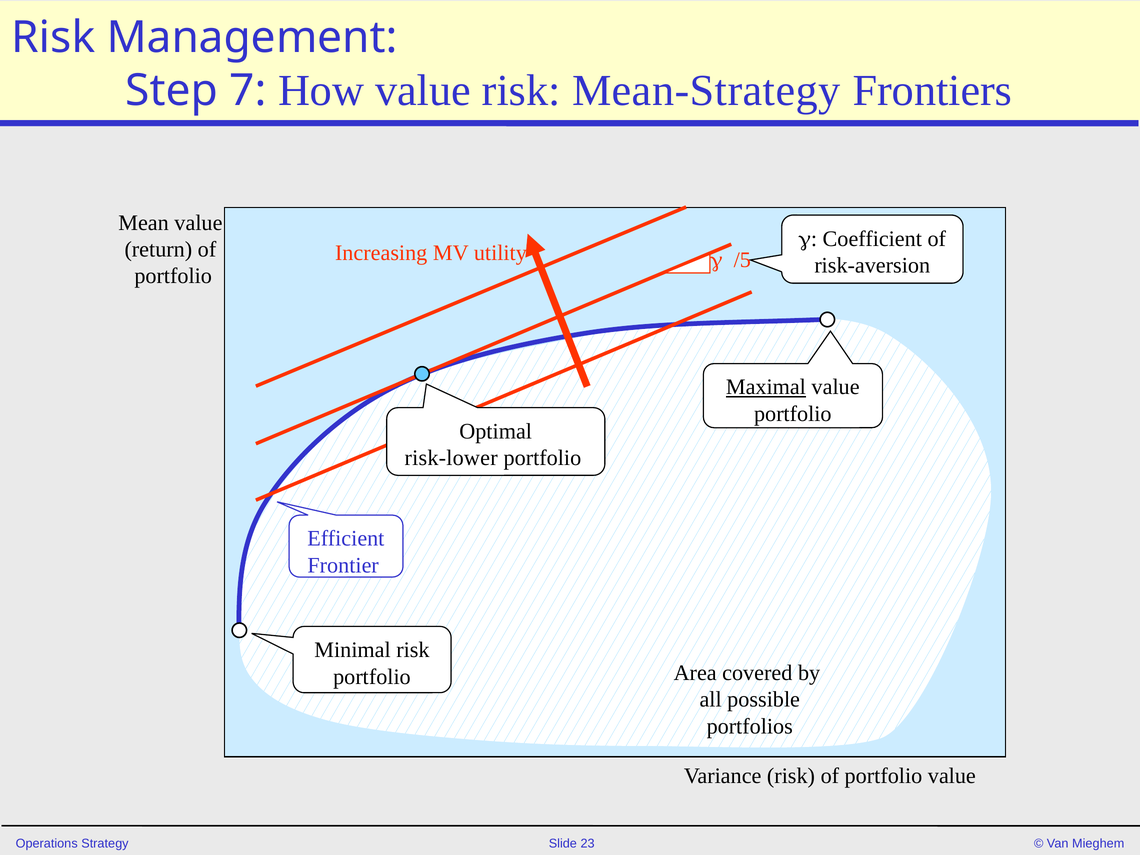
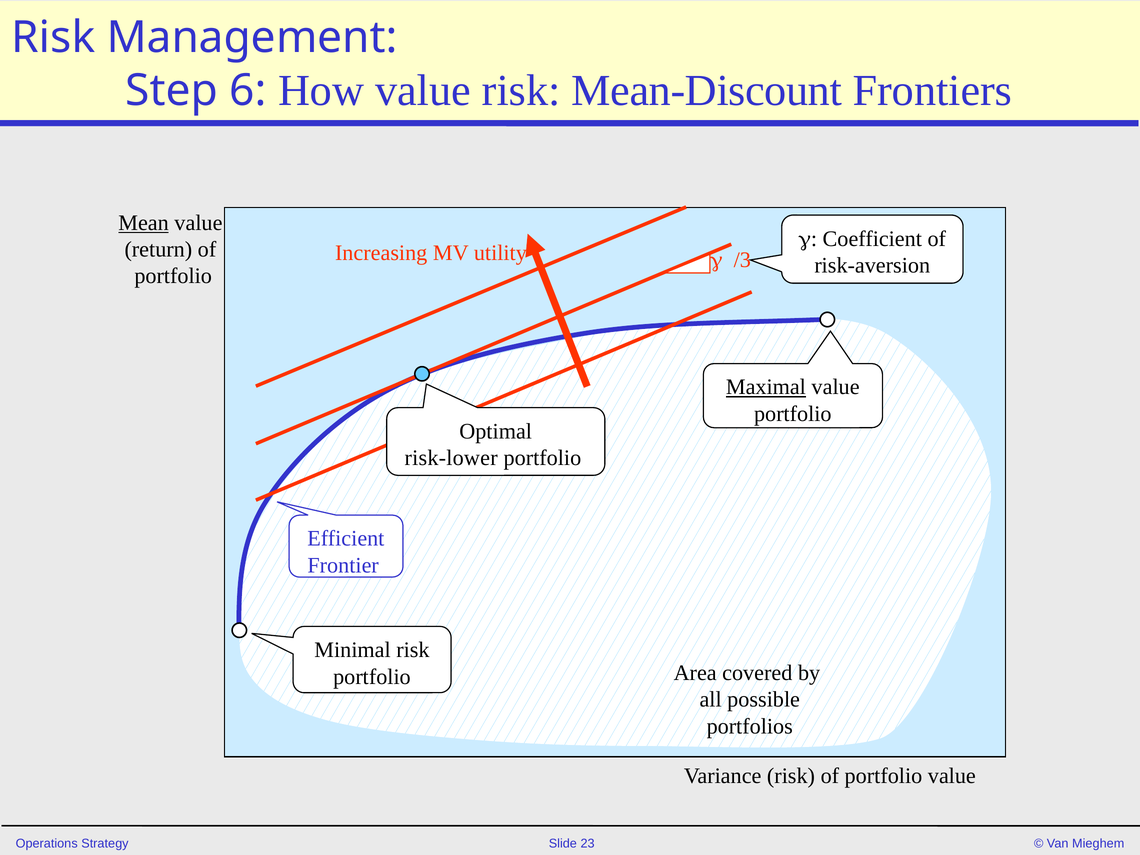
7: 7 -> 6
Mean-Strategy: Mean-Strategy -> Mean-Discount
Mean underline: none -> present
/5: /5 -> /3
